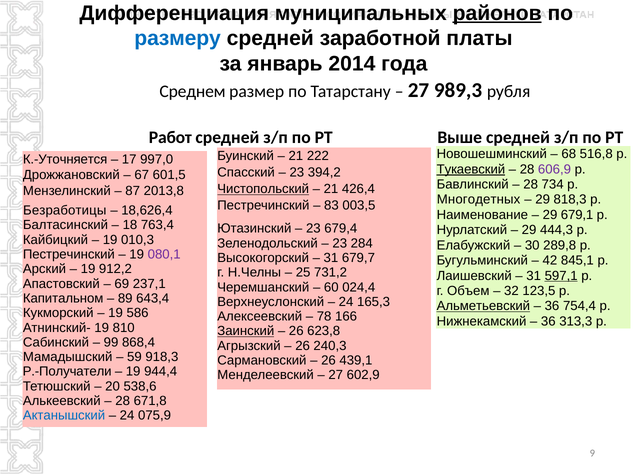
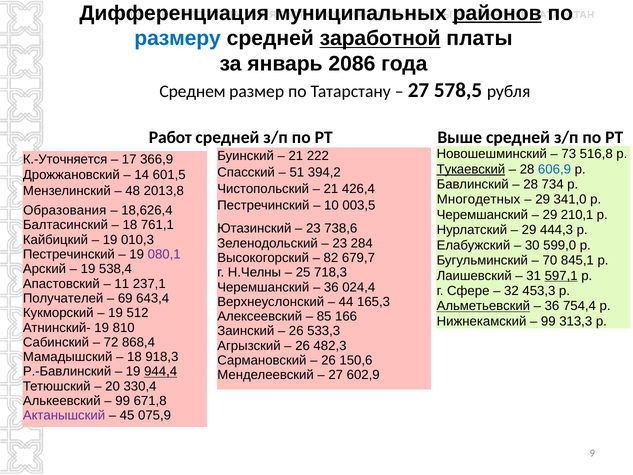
заработной underline: none -> present
2014: 2014 -> 2086
989,3: 989,3 -> 578,5
68: 68 -> 73
997,0: 997,0 -> 366,9
606,9 colour: purple -> blue
23 at (297, 172): 23 -> 51
67: 67 -> 14
Чистопольский underline: present -> none
87: 87 -> 48
818,3: 818,3 -> 341,0
83: 83 -> 10
Безработицы: Безработицы -> Образования
Наименование at (482, 215): Наименование -> Черемшанский
679,1: 679,1 -> 210,1
763,4: 763,4 -> 761,1
679,4: 679,4 -> 738,6
289,8: 289,8 -> 599,0
31 at (331, 258): 31 -> 82
42: 42 -> 70
912,2: 912,2 -> 538,4
731,2: 731,2 -> 718,3
69: 69 -> 11
60 at (331, 287): 60 -> 36
Объем: Объем -> Сфере
123,5: 123,5 -> 453,3
Капитальном: Капитальном -> Получателей
89: 89 -> 69
24 at (346, 302): 24 -> 44
586: 586 -> 512
78: 78 -> 85
36 at (548, 321): 36 -> 99
Заинский underline: present -> none
623,8: 623,8 -> 533,3
99: 99 -> 72
240,3: 240,3 -> 482,3
59 at (134, 357): 59 -> 18
439,1: 439,1 -> 150,6
Р.-Получатели: Р.-Получатели -> Р.-Бавлинский
944,4 underline: none -> present
538,6: 538,6 -> 330,4
28 at (123, 401): 28 -> 99
Актанышский colour: blue -> purple
24 at (127, 415): 24 -> 45
